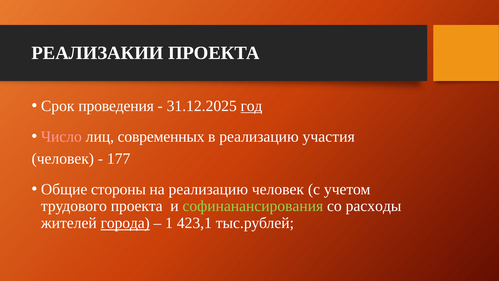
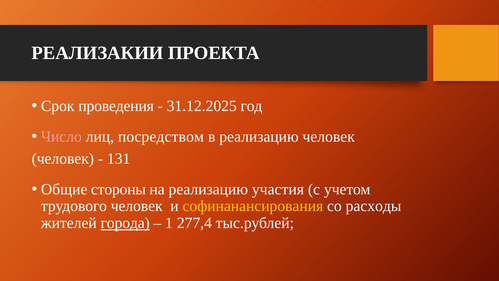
год underline: present -> none
современных: современных -> посредством
реализацию участия: участия -> человек
177: 177 -> 131
реализацию человек: человек -> участия
трудового проекта: проекта -> человек
софинанансирования colour: light green -> yellow
423,1: 423,1 -> 277,4
